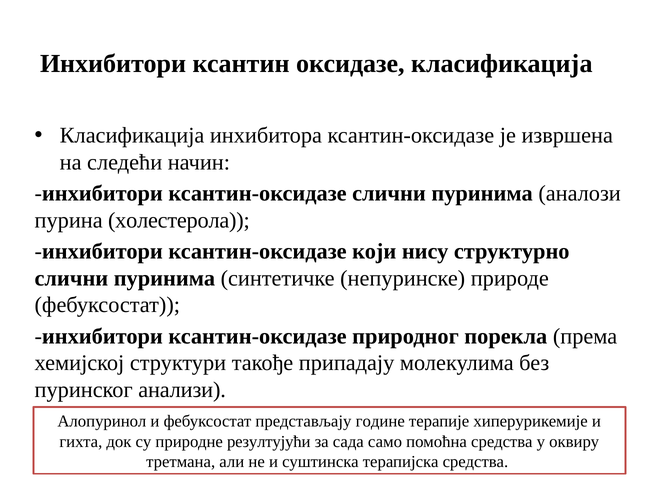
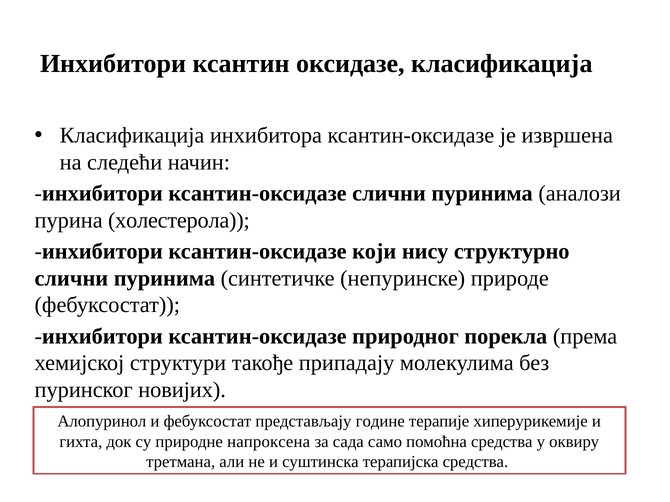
анализи: анализи -> новијих
резултујући: резултујући -> напроксена
